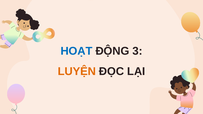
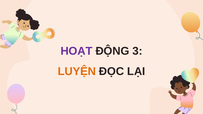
HOẠT colour: blue -> purple
